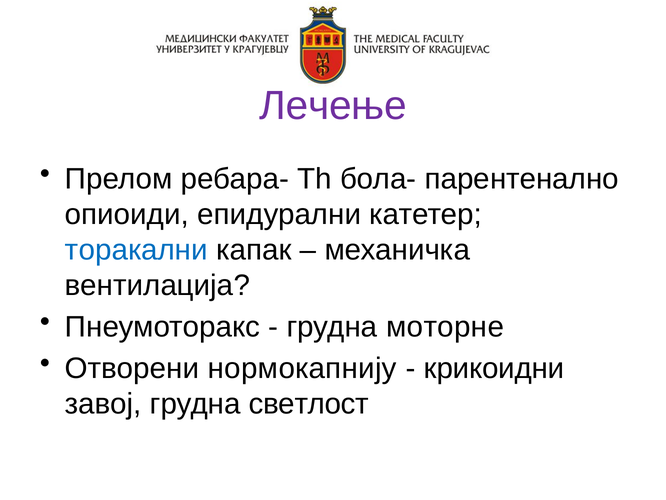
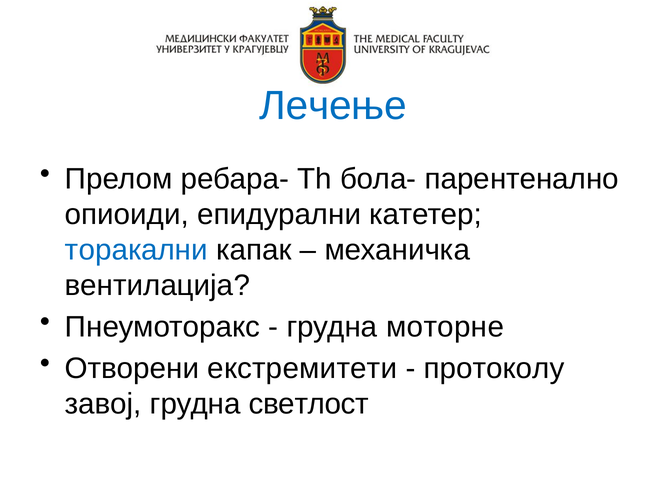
Лечење colour: purple -> blue
нормокапнију: нормокапнију -> екстремитети
крикоидни: крикоидни -> протoкoлу
